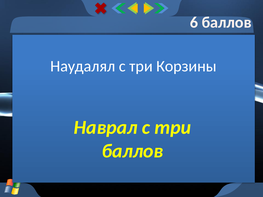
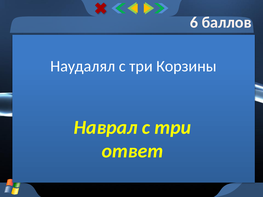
баллов at (133, 151): баллов -> ответ
